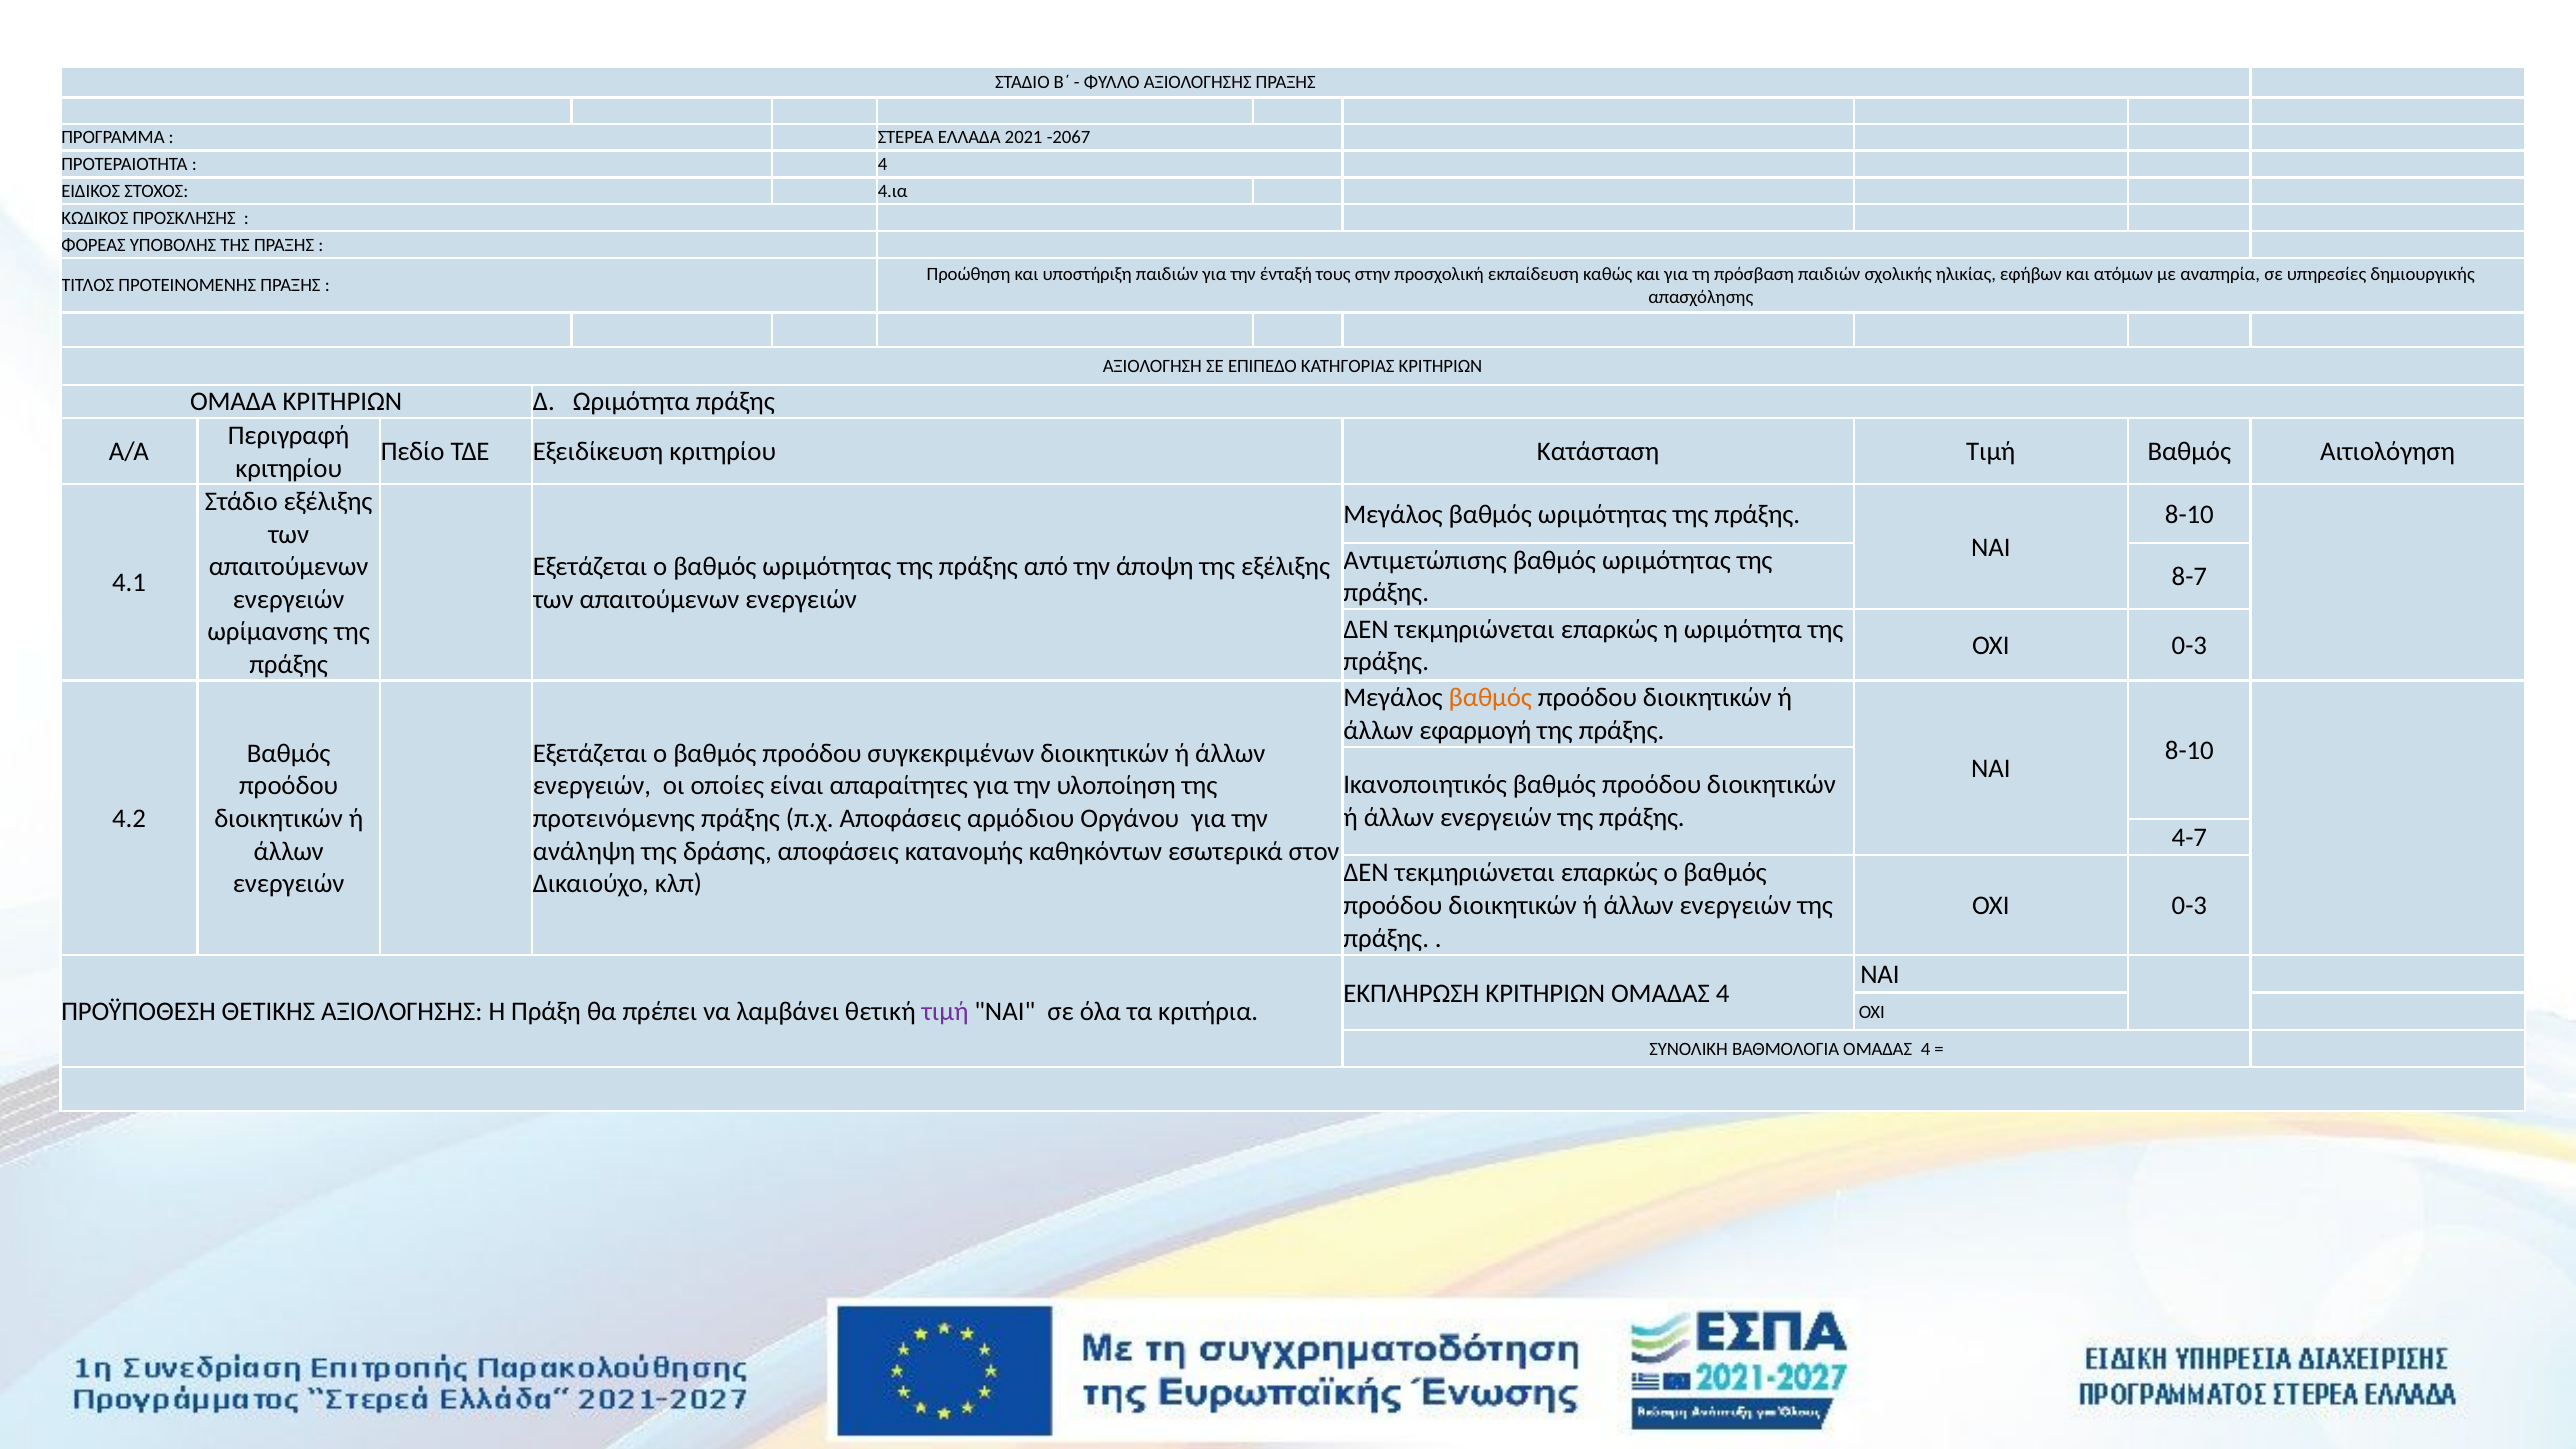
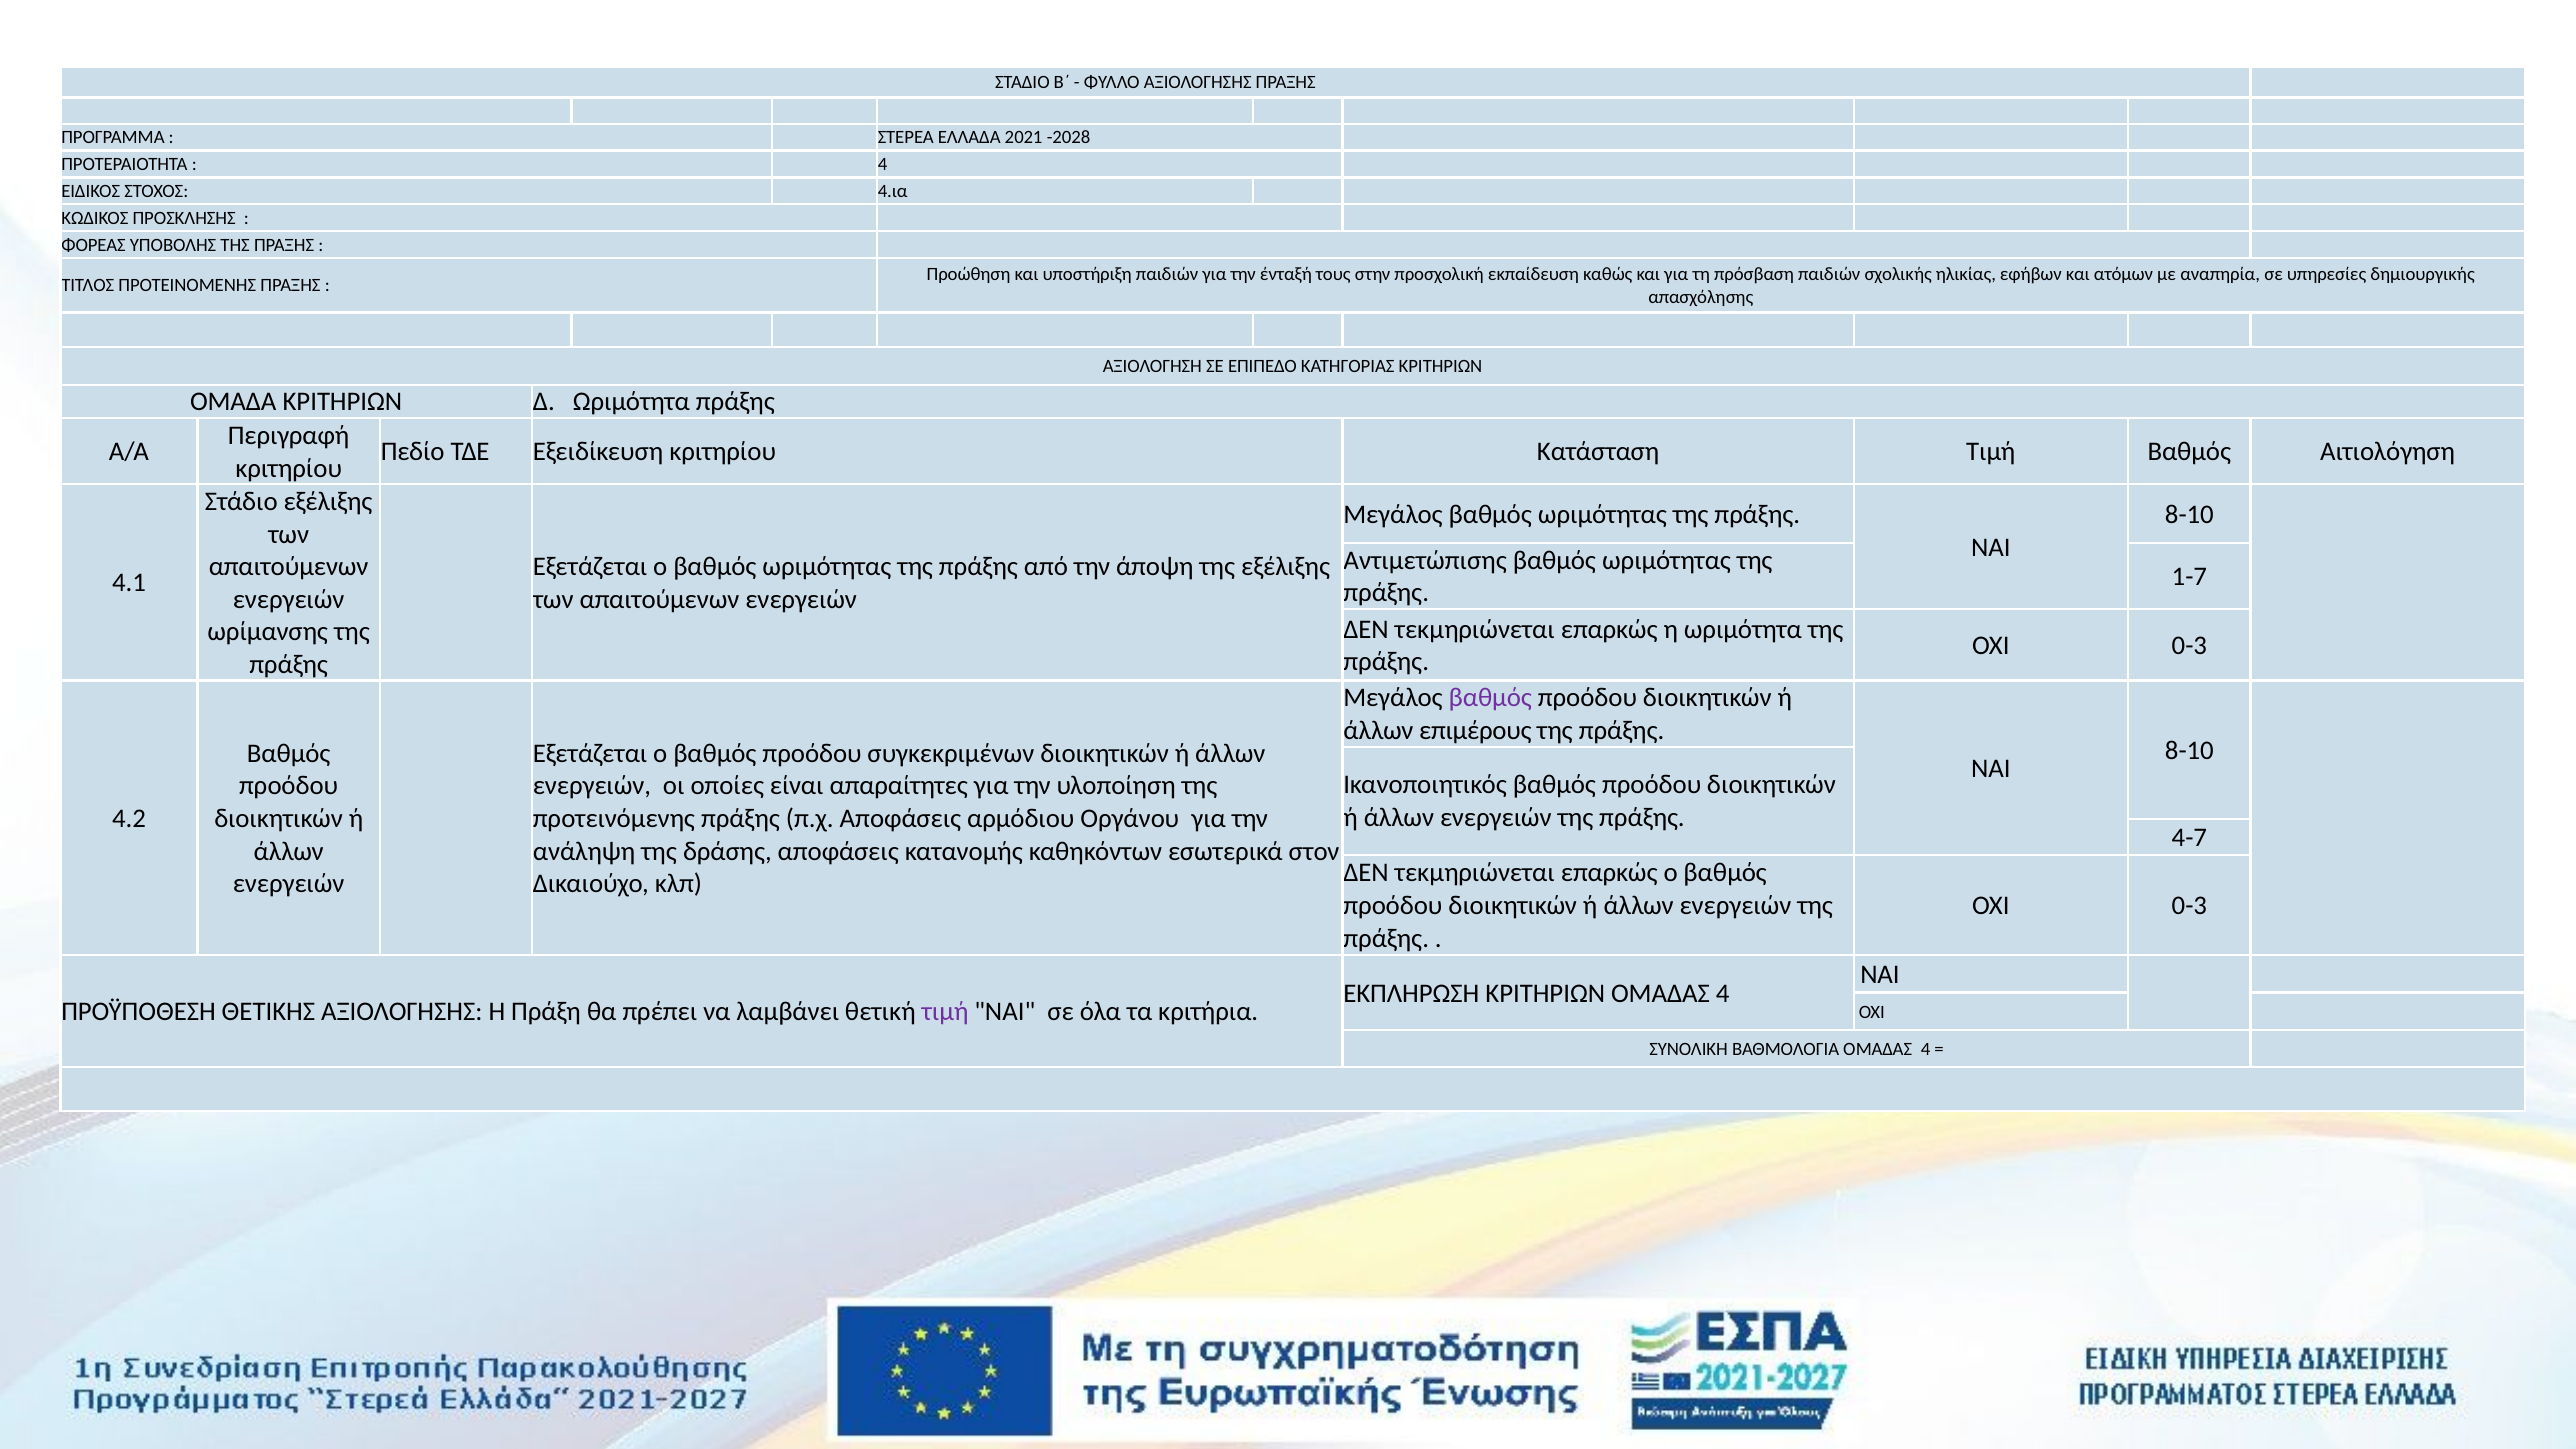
-2067: -2067 -> -2028
8-7: 8-7 -> 1-7
βαθμός at (1490, 698) colour: orange -> purple
εφαρμογή: εφαρμογή -> επιμέρους
